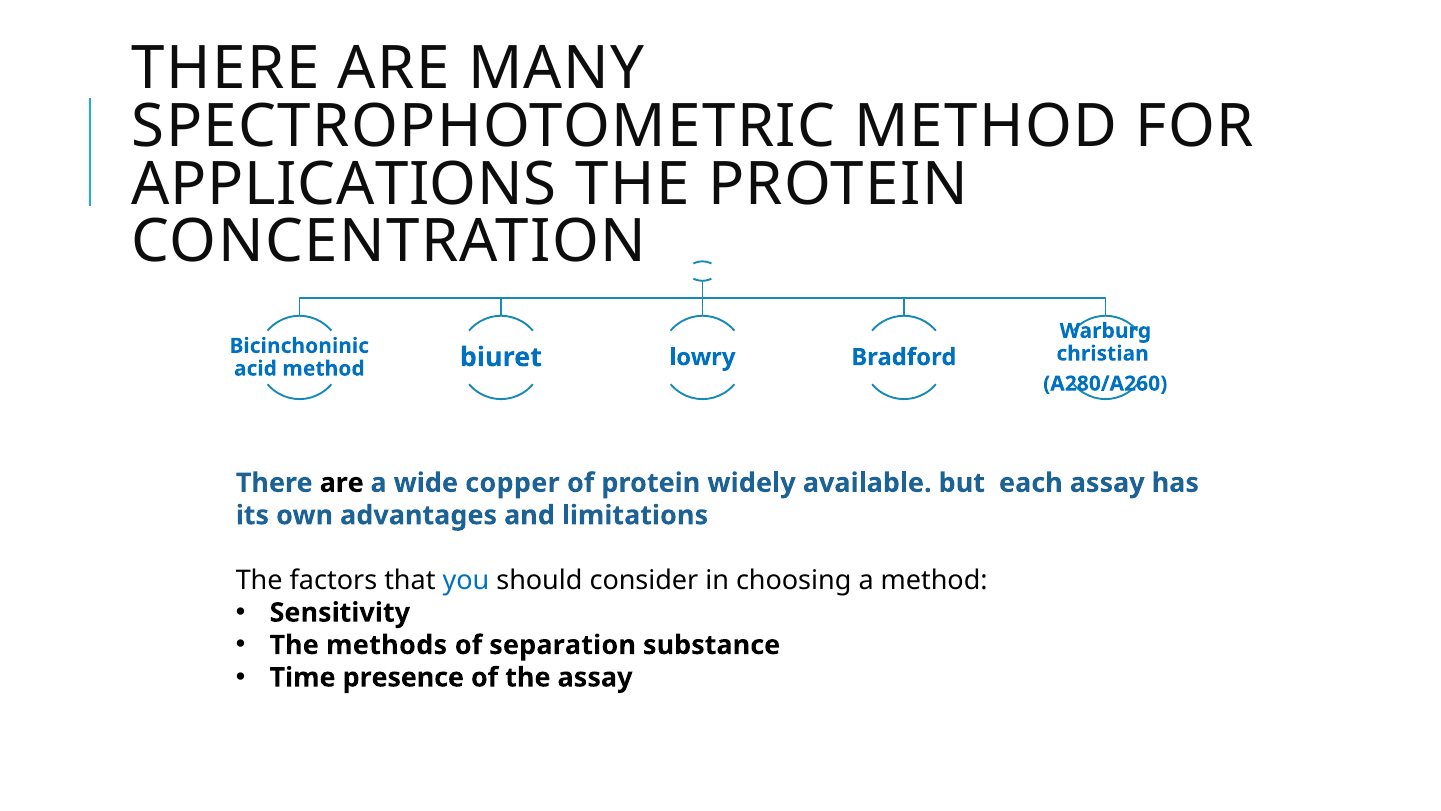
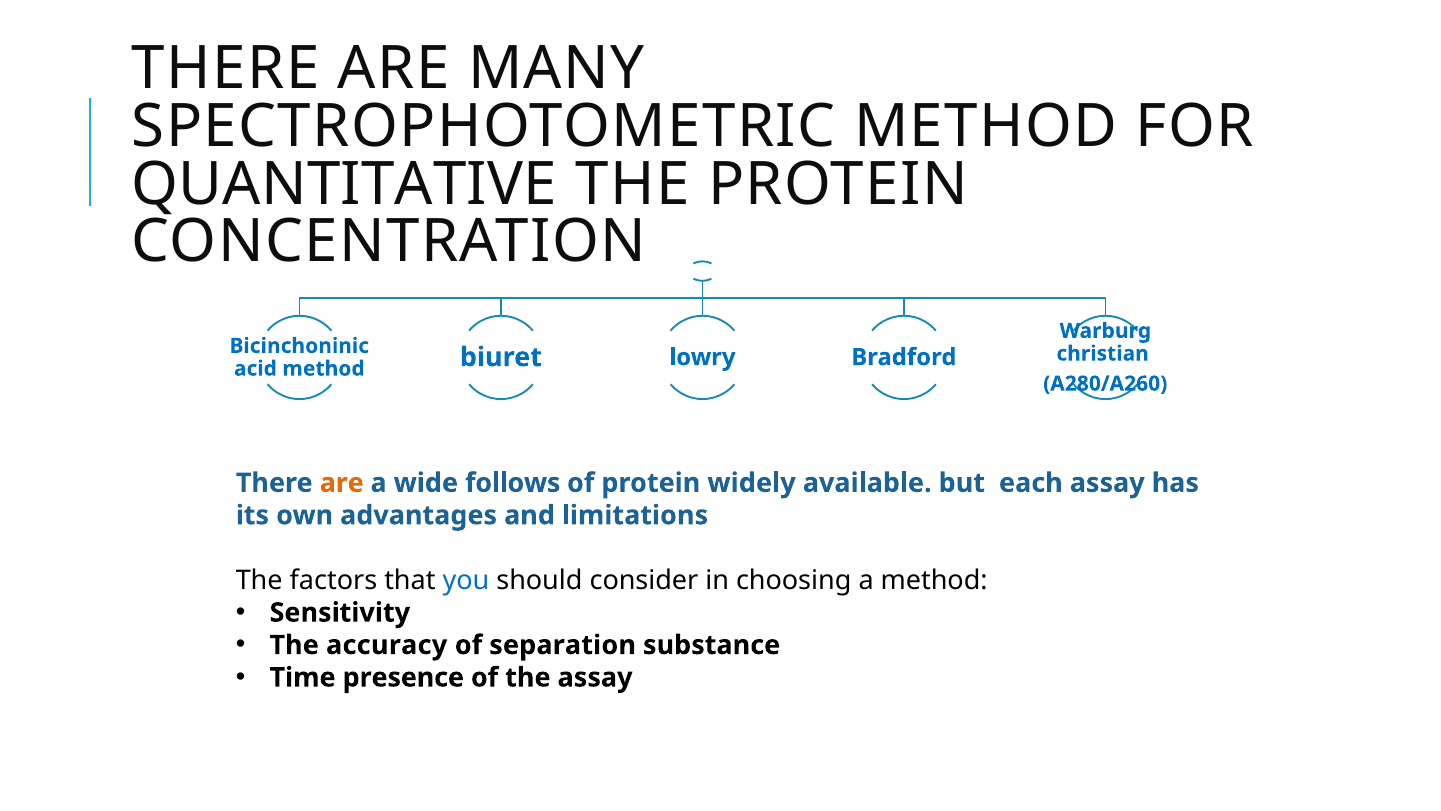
APPLICATIONS: APPLICATIONS -> QUANTITATIVE
are at (342, 483) colour: black -> orange
copper: copper -> follows
methods: methods -> accuracy
